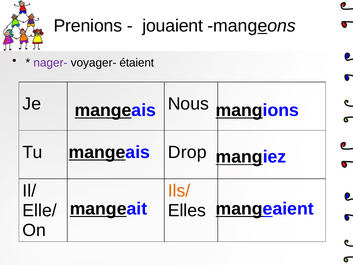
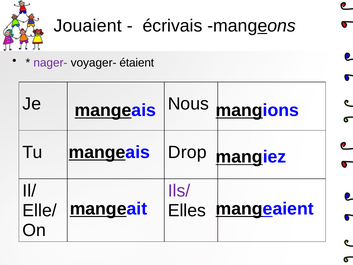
Prenions: Prenions -> Jouaient
jouaient: jouaient -> écrivais
Ils/ colour: orange -> purple
